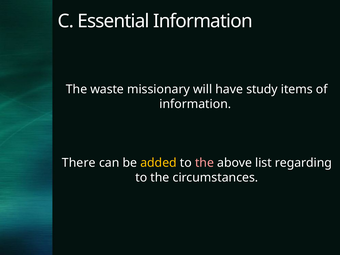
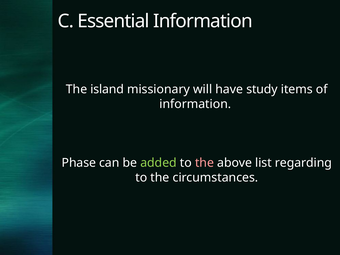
waste: waste -> island
There: There -> Phase
added colour: yellow -> light green
